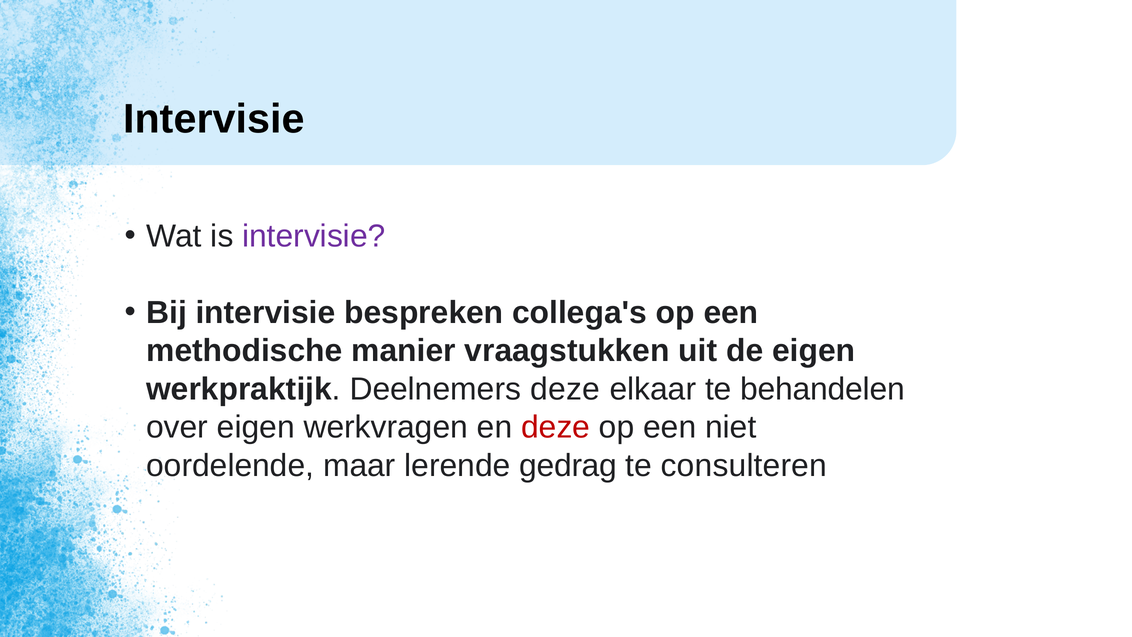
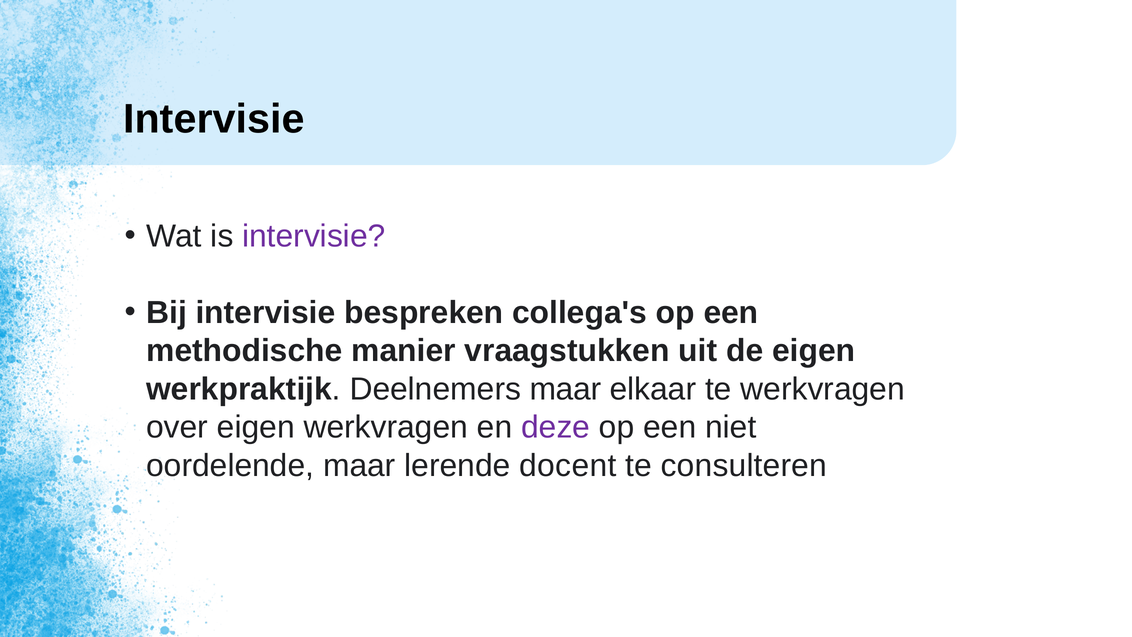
Deelnemers deze: deze -> maar
te behandelen: behandelen -> werkvragen
deze at (556, 427) colour: red -> purple
gedrag: gedrag -> docent
